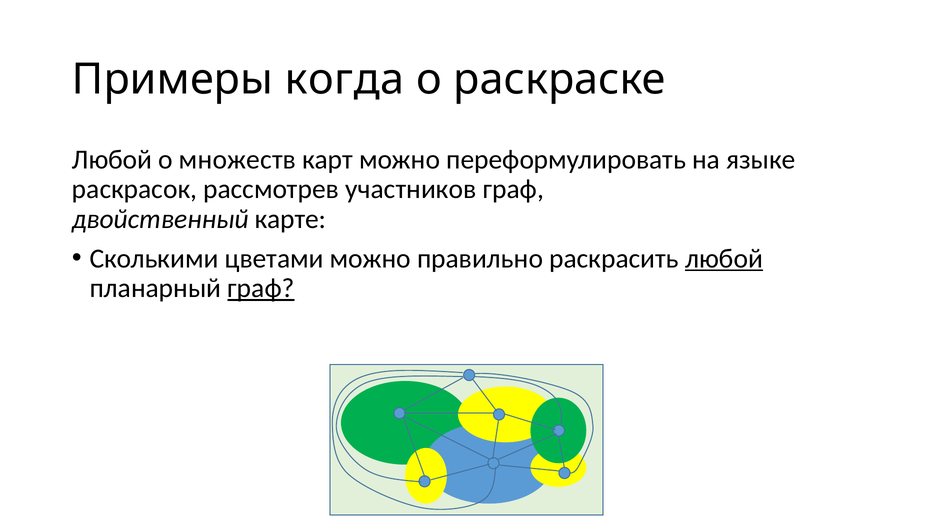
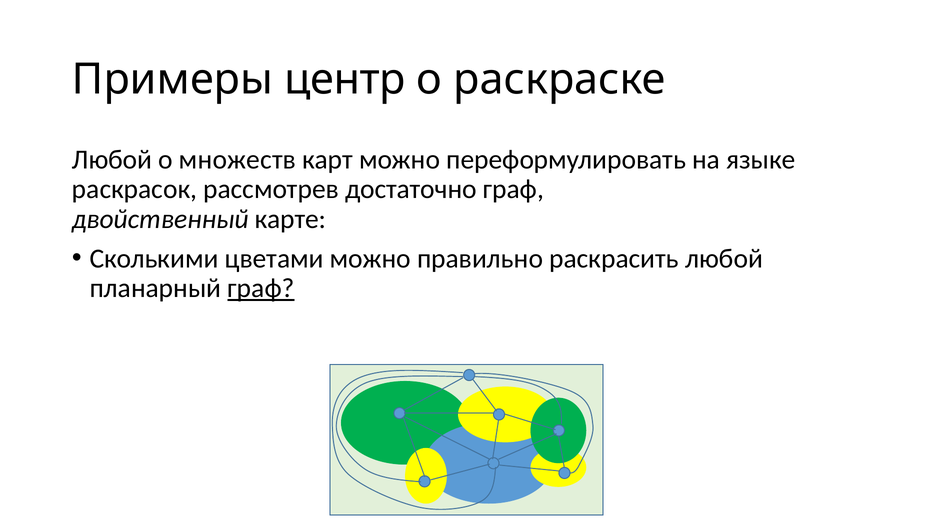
когда: когда -> центр
участников: участников -> достаточно
любой at (724, 258) underline: present -> none
